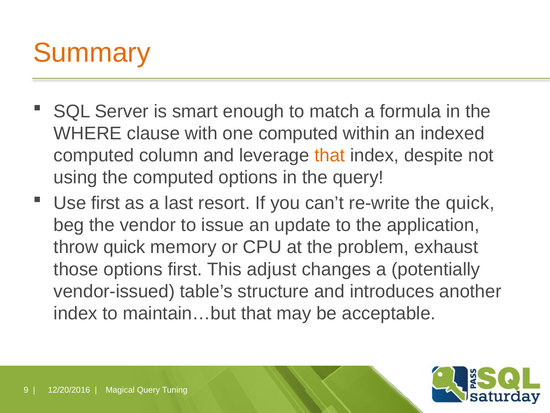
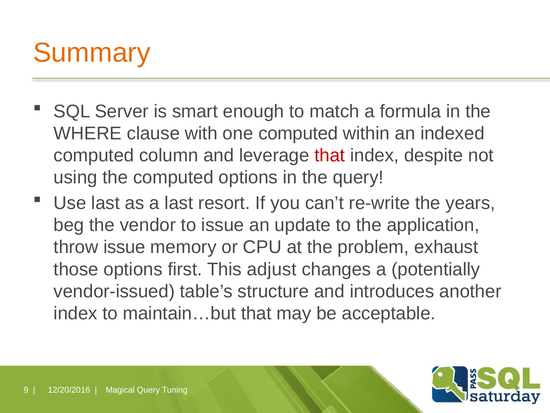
that at (330, 155) colour: orange -> red
Use first: first -> last
the quick: quick -> years
throw quick: quick -> issue
